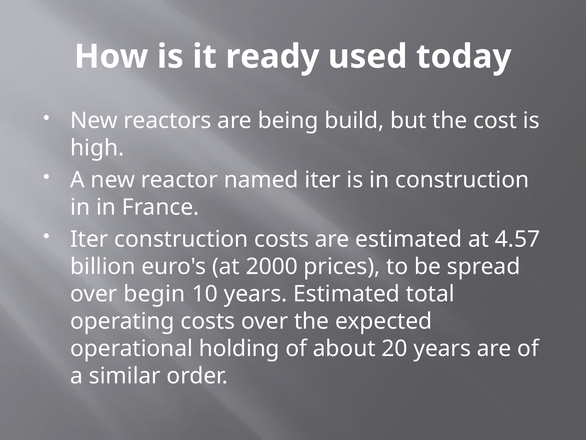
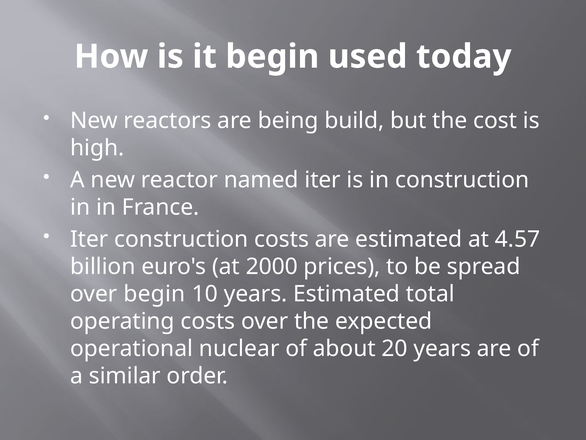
it ready: ready -> begin
holding: holding -> nuclear
